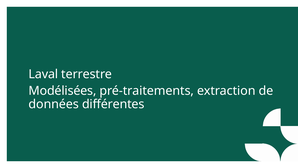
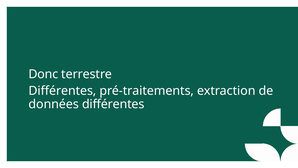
Laval: Laval -> Donc
Modélisées at (62, 91): Modélisées -> Différentes
